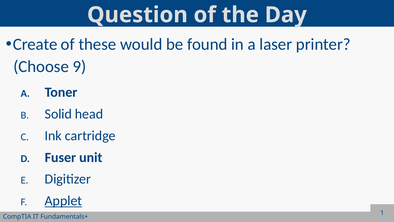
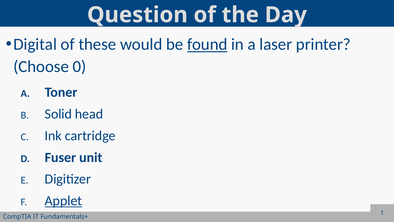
Create: Create -> Digital
found underline: none -> present
9: 9 -> 0
